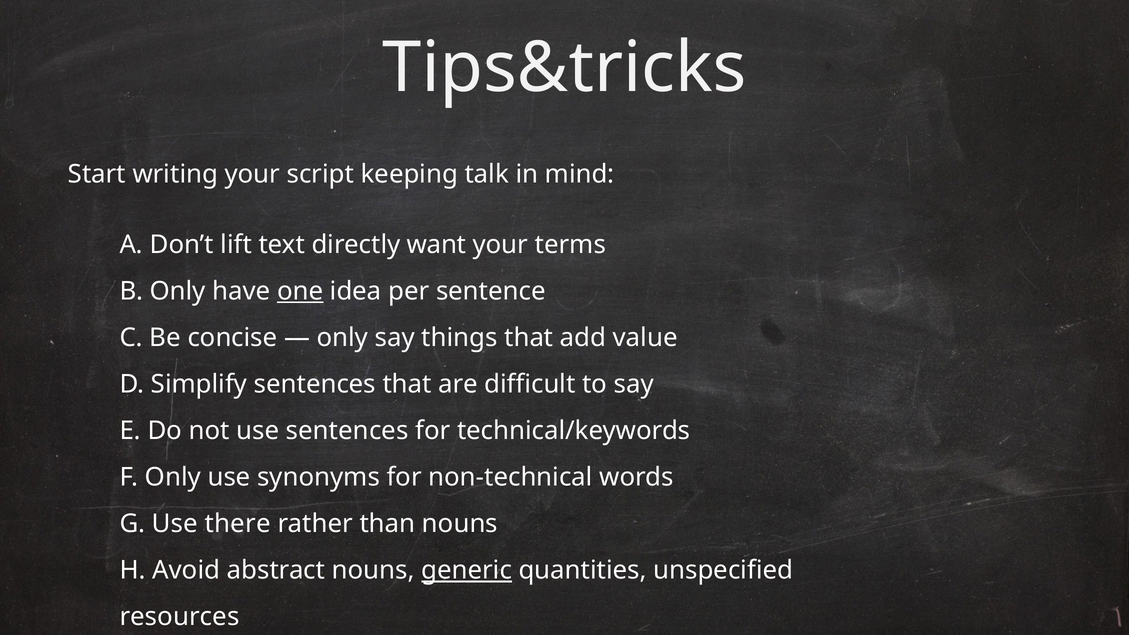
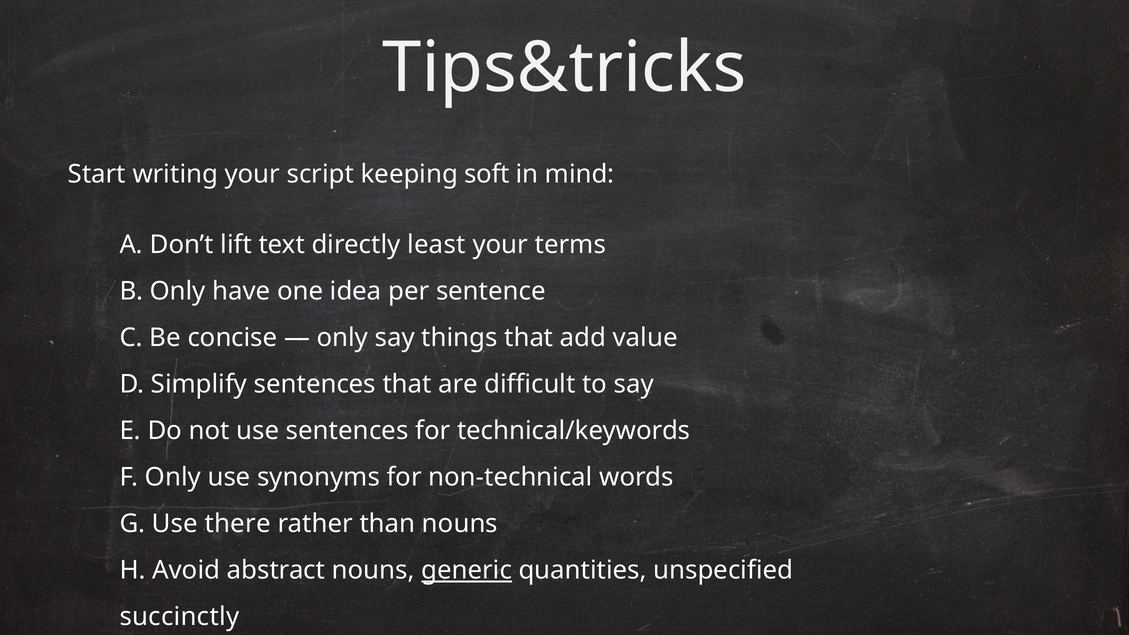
talk: talk -> soft
want: want -> least
one underline: present -> none
resources: resources -> succinctly
